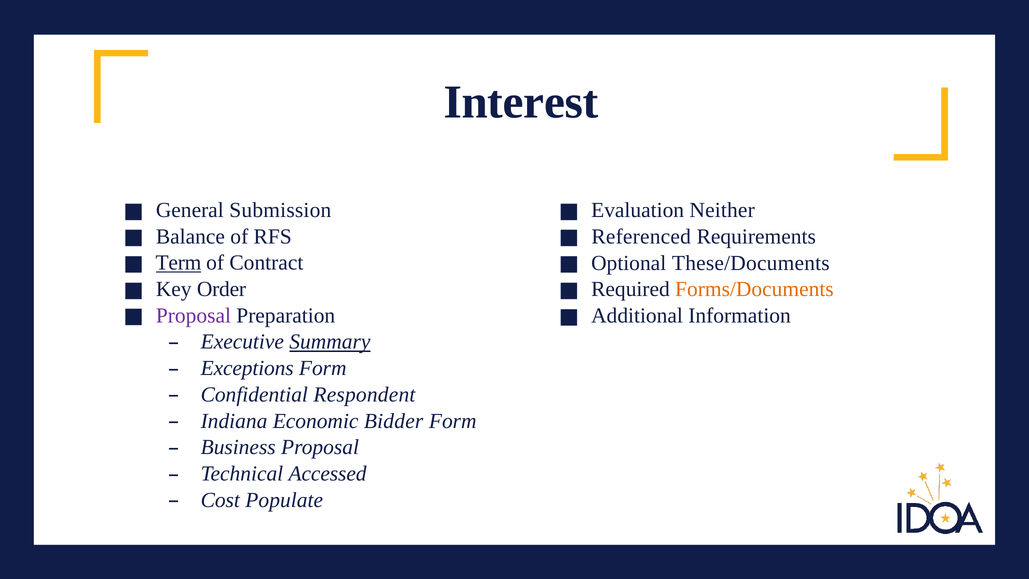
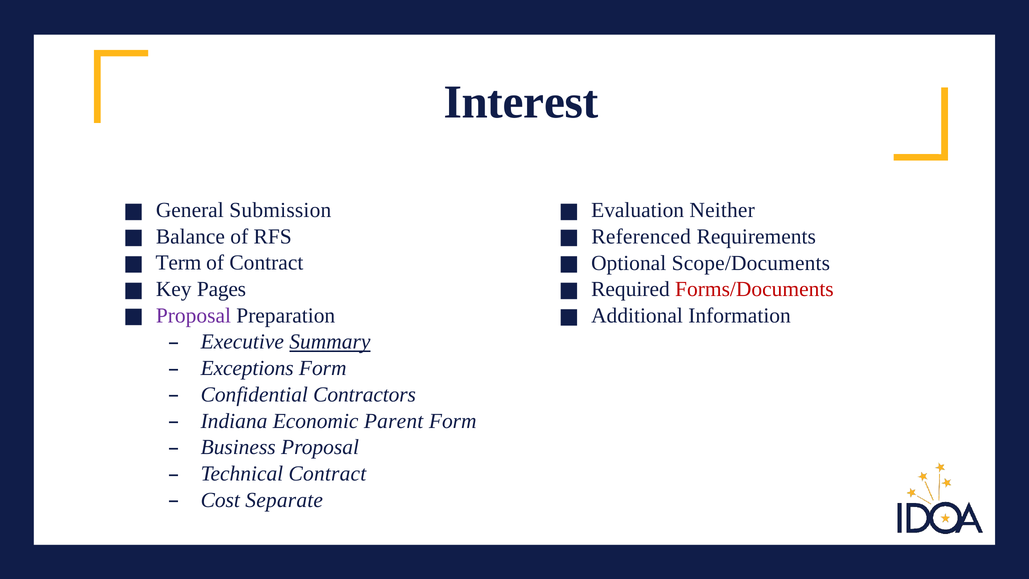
Term underline: present -> none
These/Documents: These/Documents -> Scope/Documents
Order: Order -> Pages
Forms/Documents colour: orange -> red
Respondent: Respondent -> Contractors
Bidder: Bidder -> Parent
Technical Accessed: Accessed -> Contract
Populate: Populate -> Separate
